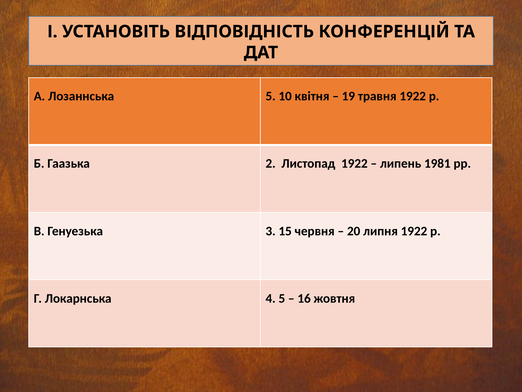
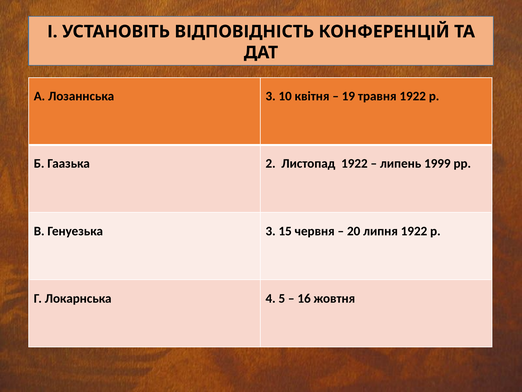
Лозаннська 5: 5 -> 3
1981: 1981 -> 1999
